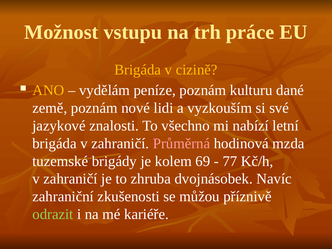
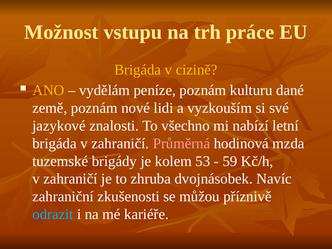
69: 69 -> 53
77: 77 -> 59
odrazit colour: light green -> light blue
